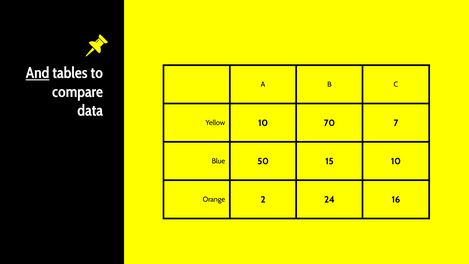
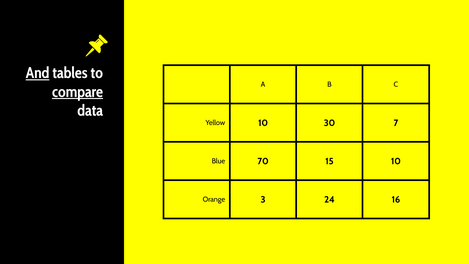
compare underline: none -> present
70: 70 -> 30
50: 50 -> 70
2: 2 -> 3
